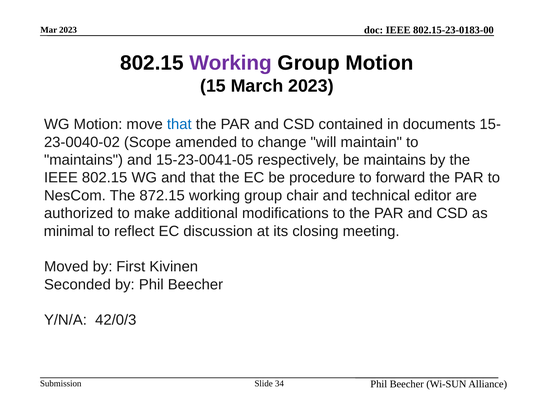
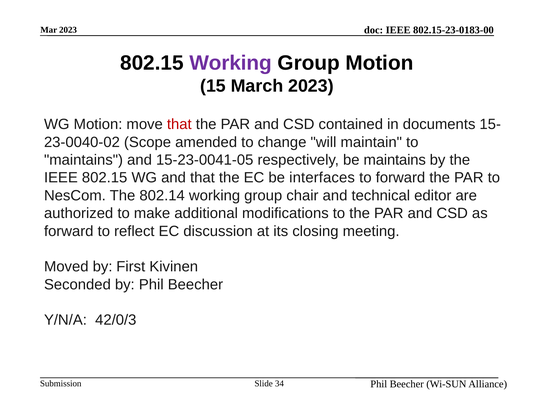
that at (179, 125) colour: blue -> red
procedure: procedure -> interfaces
872.15: 872.15 -> 802.14
minimal at (69, 231): minimal -> forward
